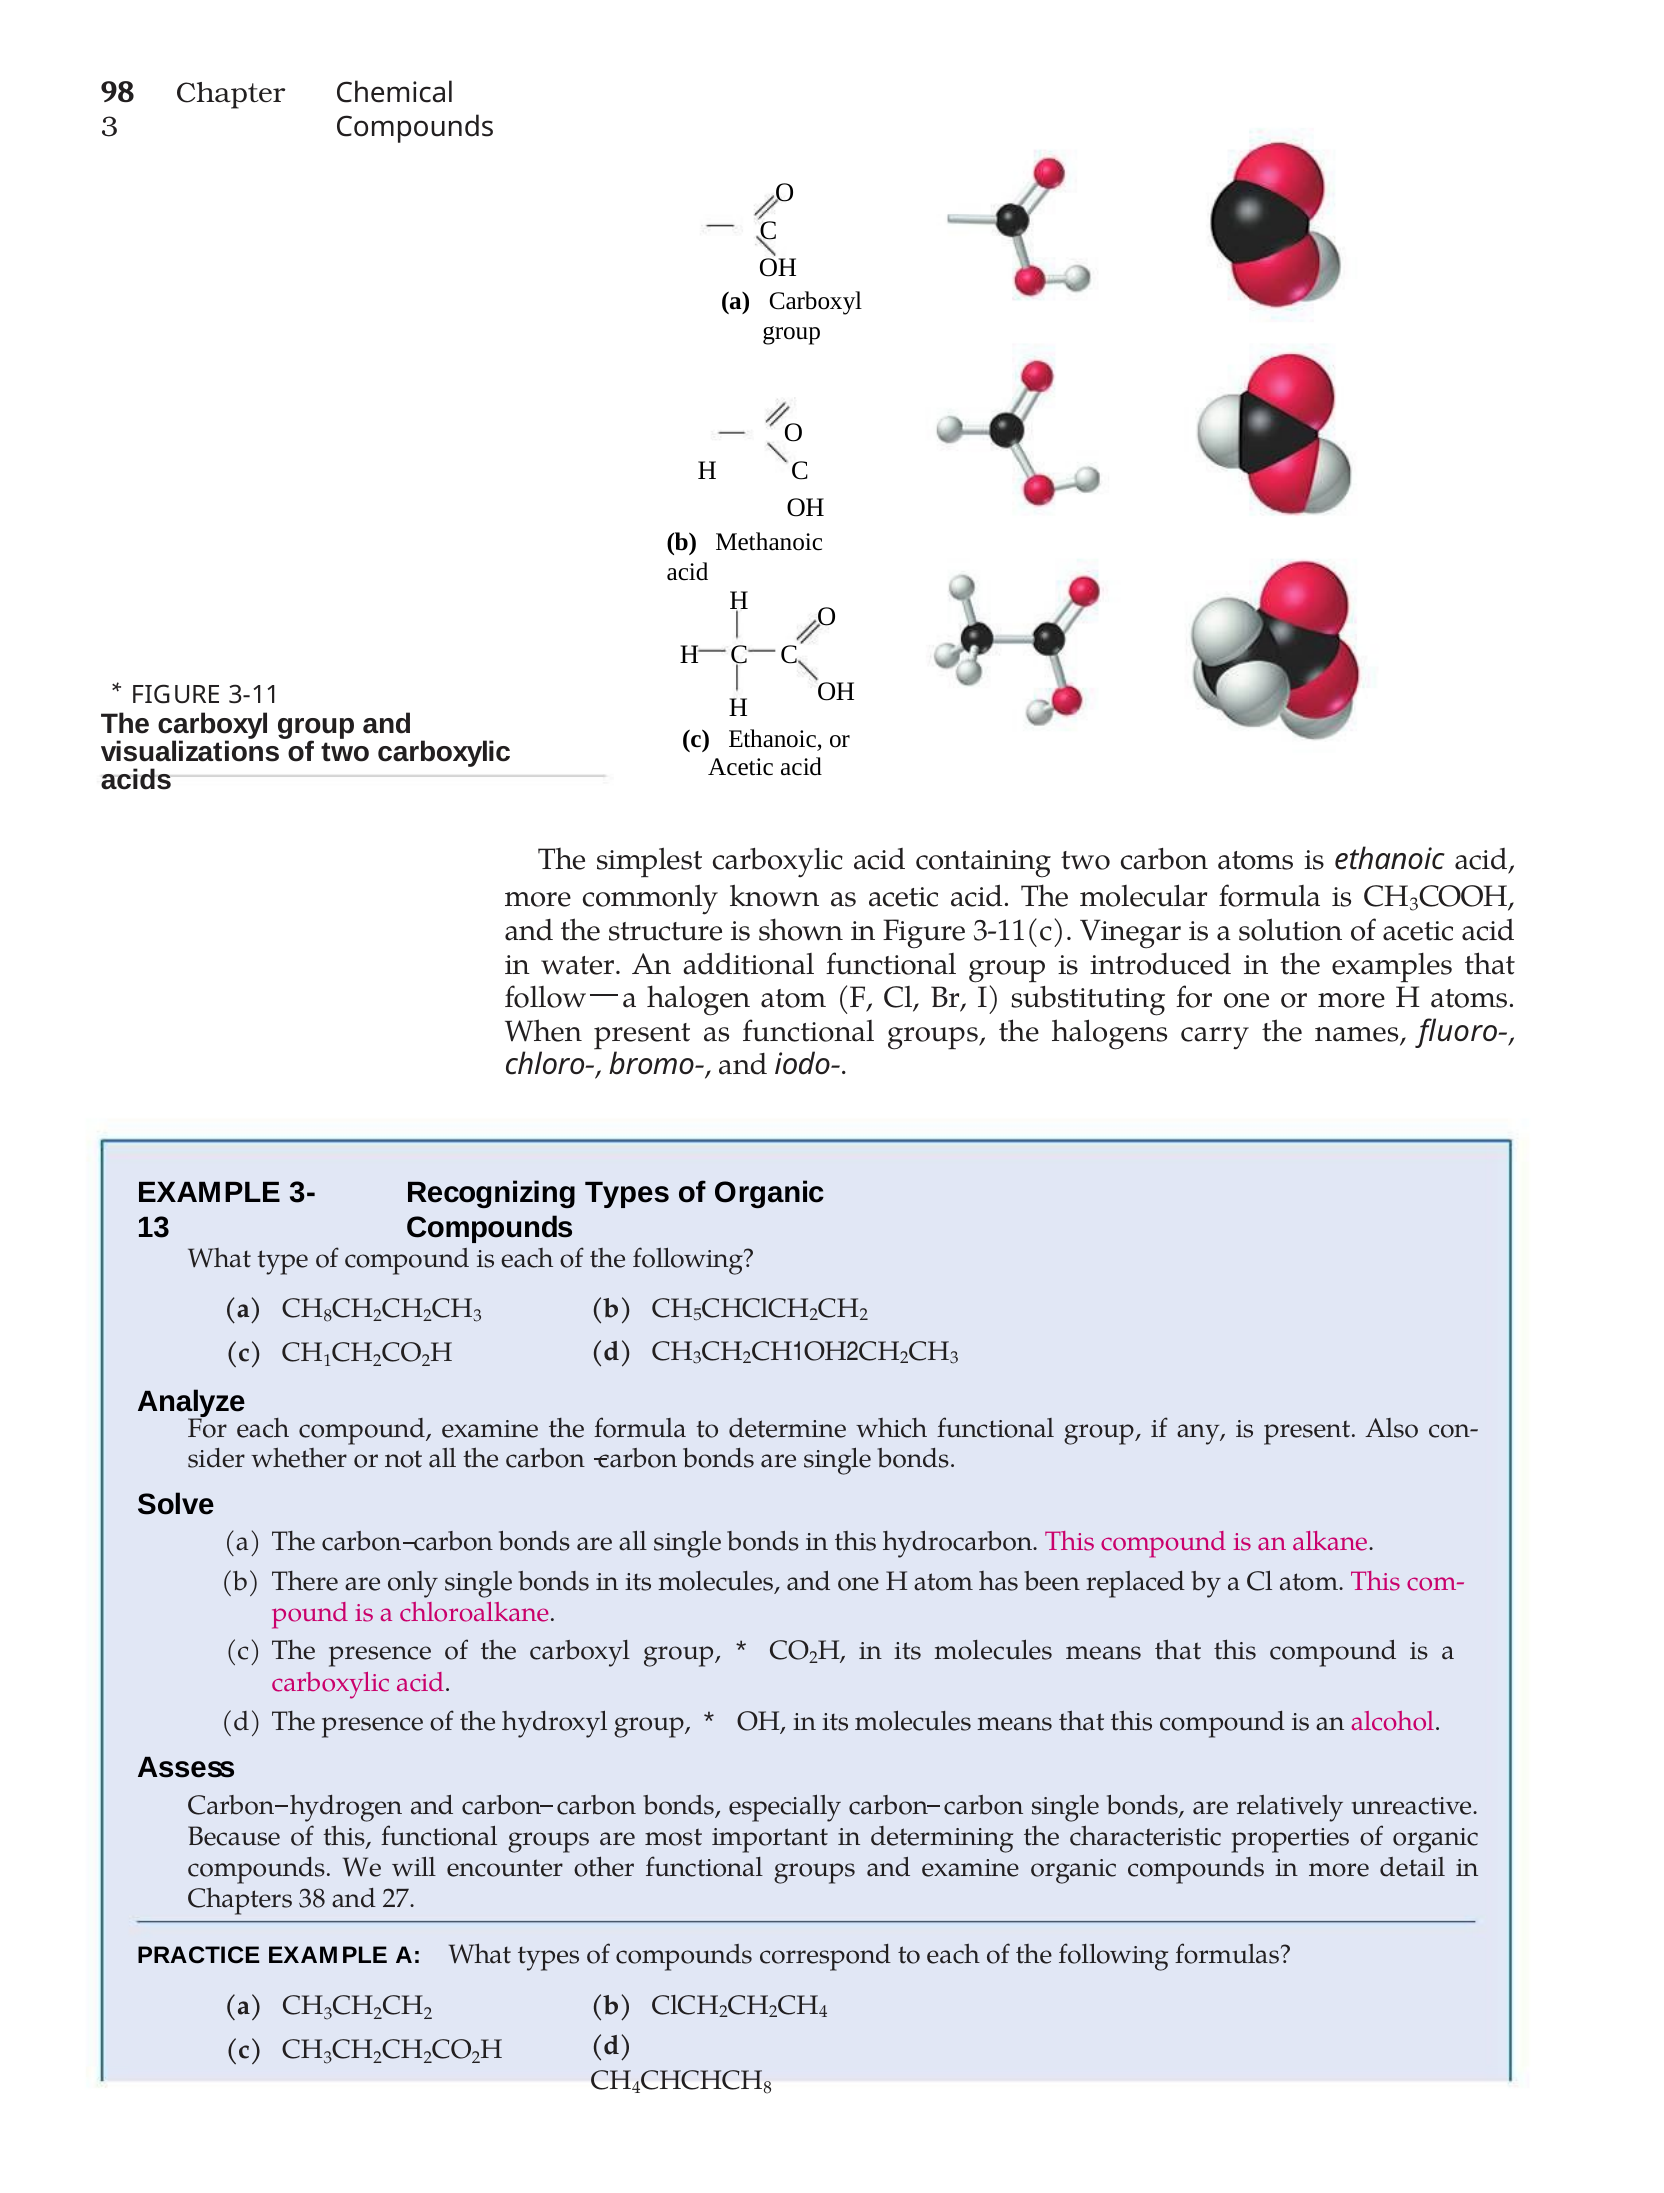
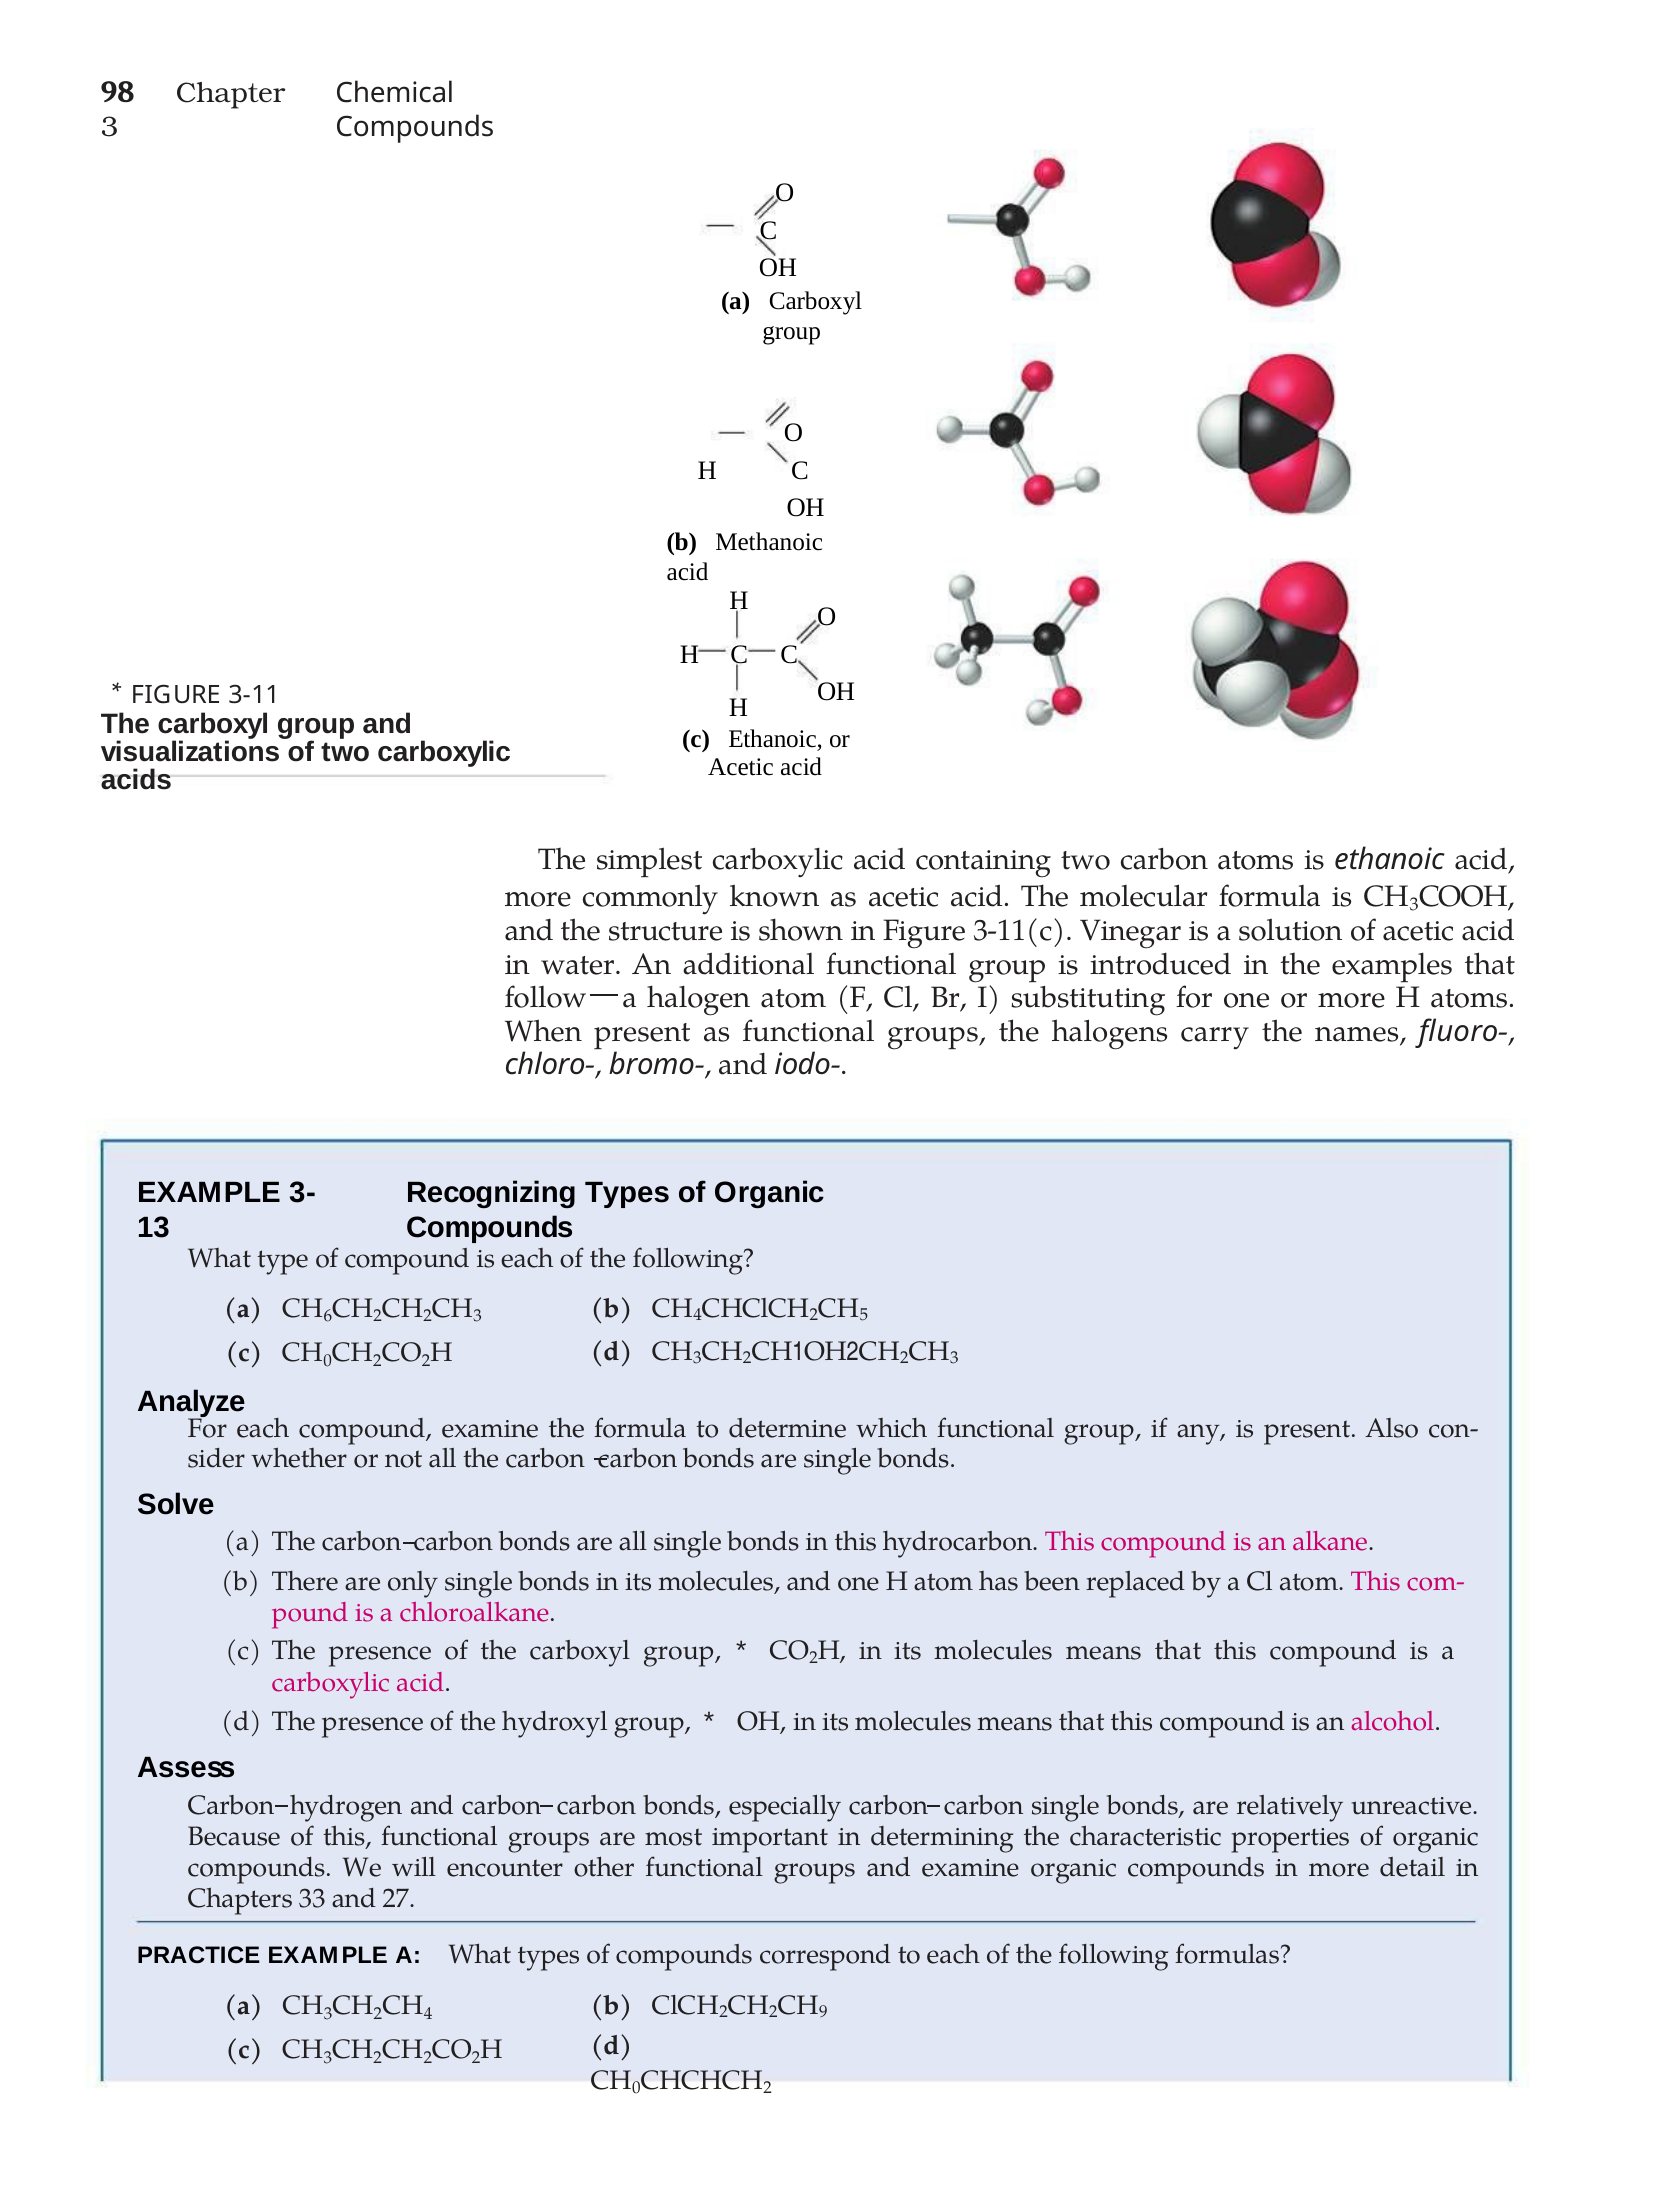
8 at (328, 1316): 8 -> 6
5 at (698, 1315): 5 -> 4
2 at (864, 1315): 2 -> 5
1 at (328, 1361): 1 -> 0
38: 38 -> 33
2 at (428, 2014): 2 -> 4
4 at (823, 2013): 4 -> 9
4 at (636, 2089): 4 -> 0
8 at (768, 2089): 8 -> 2
